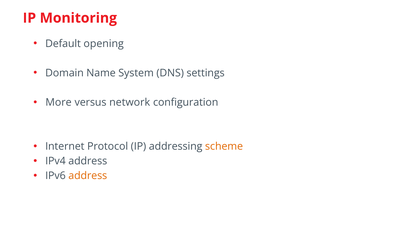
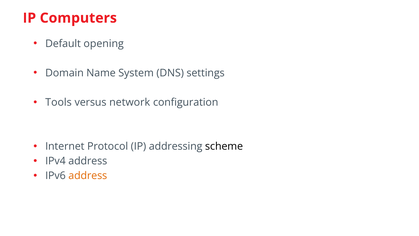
Monitoring: Monitoring -> Computers
More: More -> Tools
scheme colour: orange -> black
